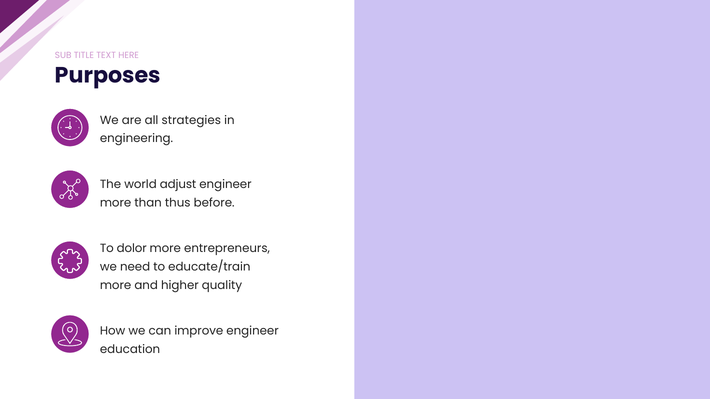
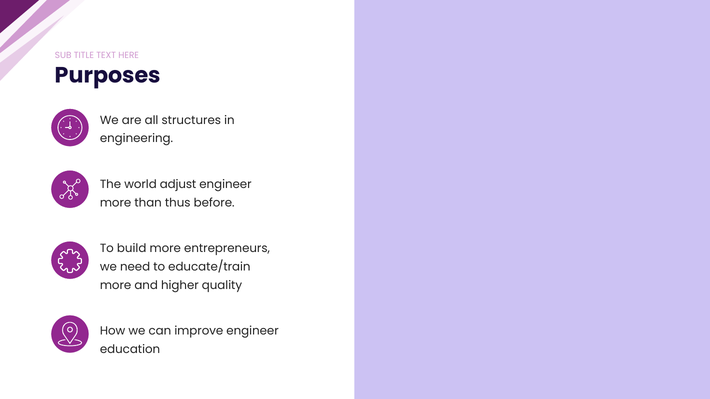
strategies: strategies -> structures
dolor: dolor -> build
